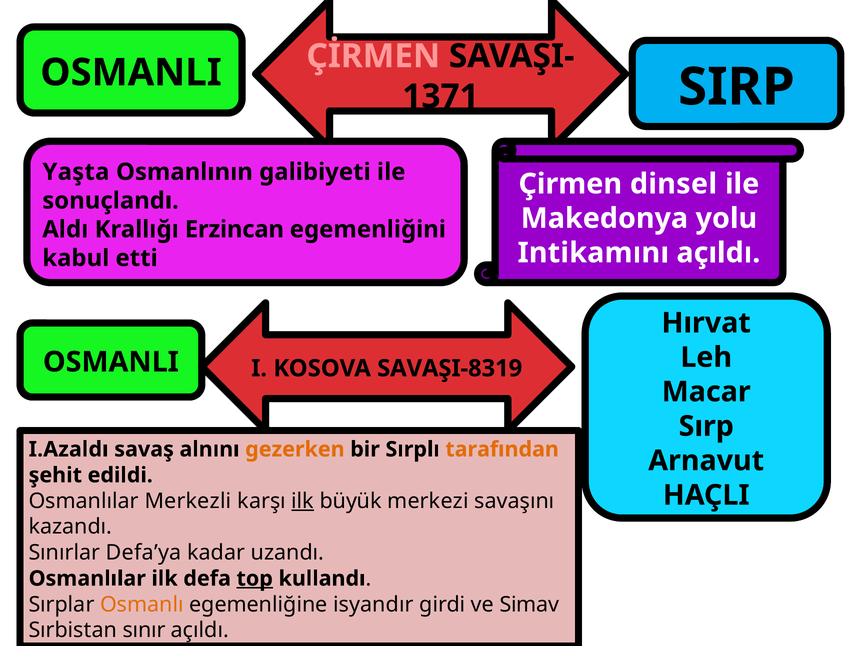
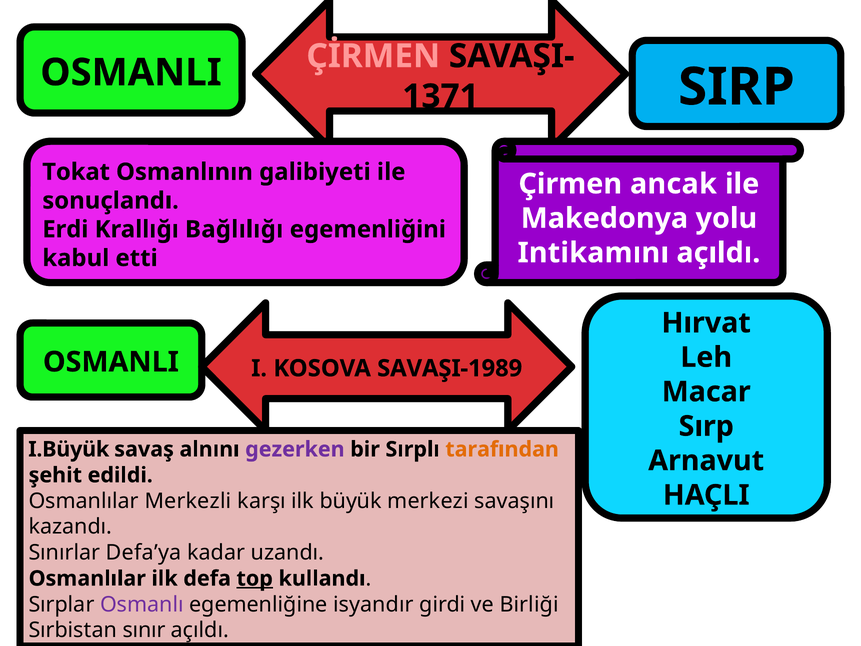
Yaşta: Yaşta -> Tokat
dinsel: dinsel -> ancak
Aldı: Aldı -> Erdi
Erzincan: Erzincan -> Bağlılığı
SAVAŞI-8319: SAVAŞI-8319 -> SAVAŞI-1989
I.Azaldı: I.Azaldı -> I.Büyük
gezerken colour: orange -> purple
ilk at (303, 501) underline: present -> none
Osmanlı colour: orange -> purple
Simav: Simav -> Birliği
